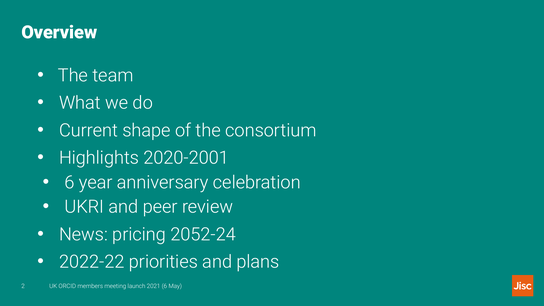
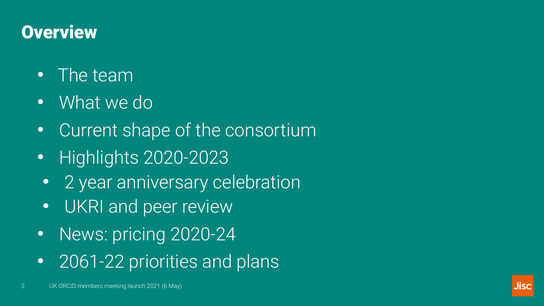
2020-2001: 2020-2001 -> 2020-2023
6 at (69, 182): 6 -> 2
2052-24: 2052-24 -> 2020-24
2022-22: 2022-22 -> 2061-22
